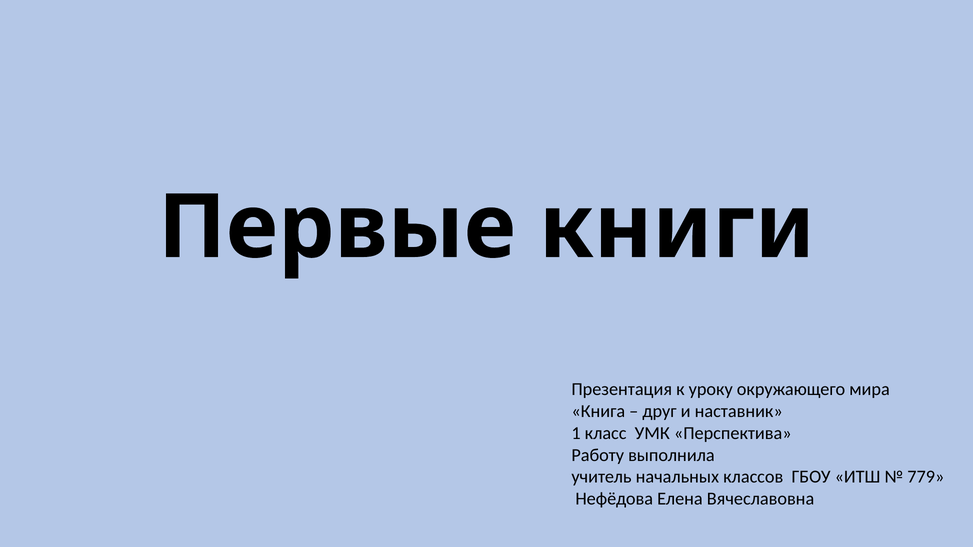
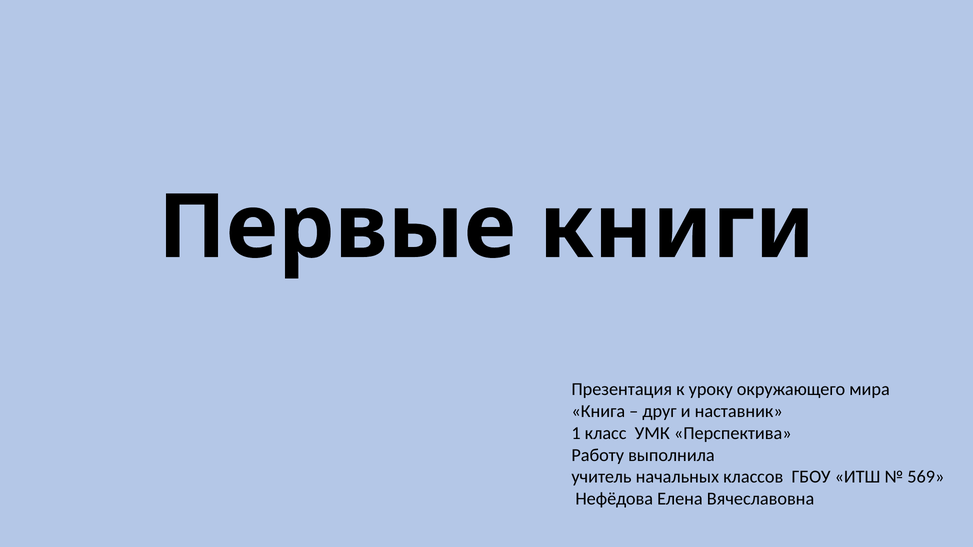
779: 779 -> 569
